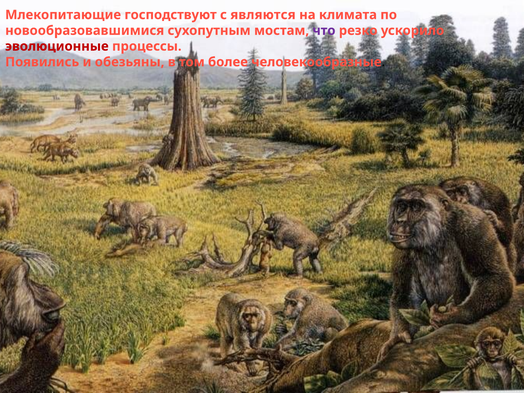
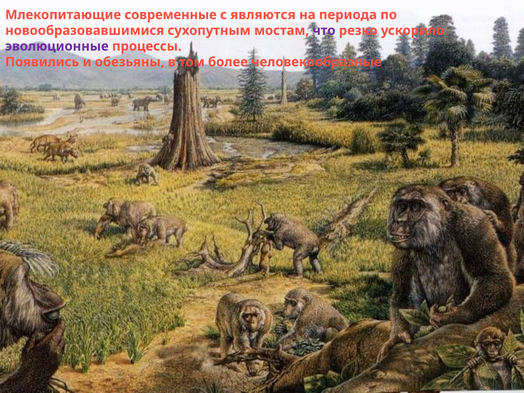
господствуют: господствуют -> современные
климата: климата -> периода
эволюционные colour: red -> purple
